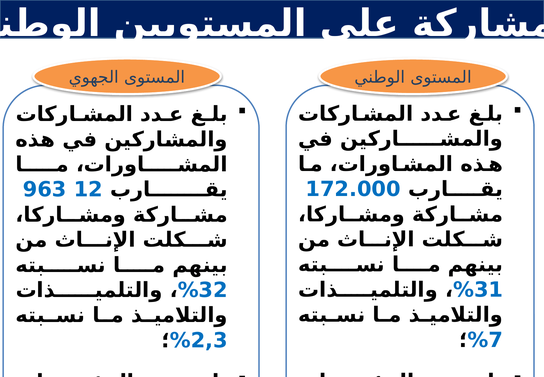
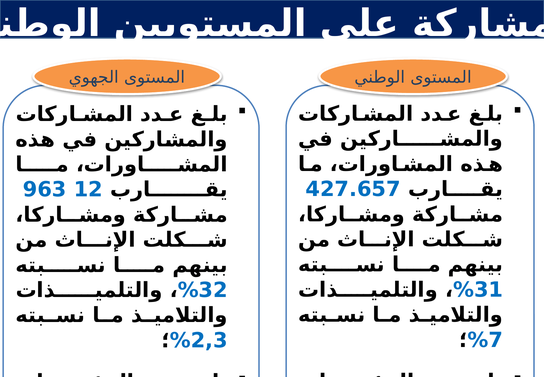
172.000: 172.000 -> 427.657
